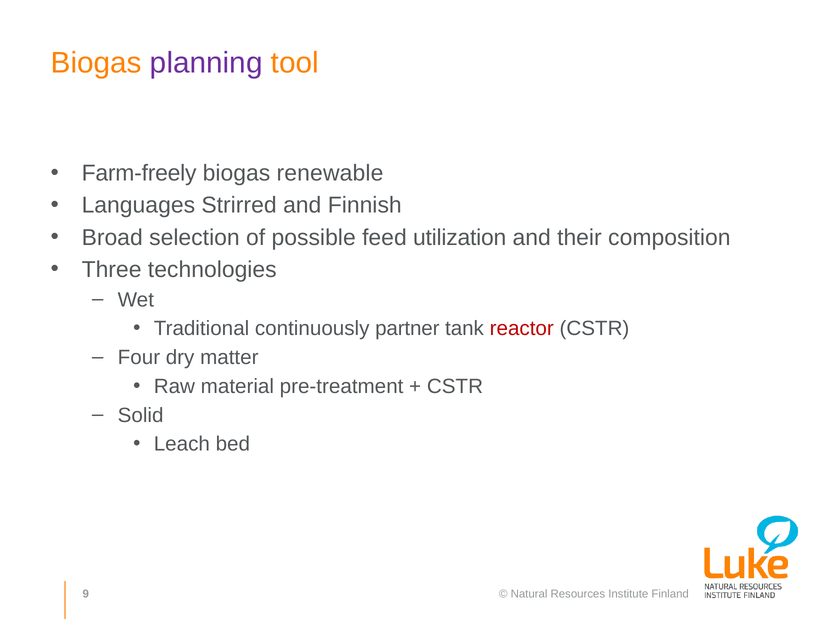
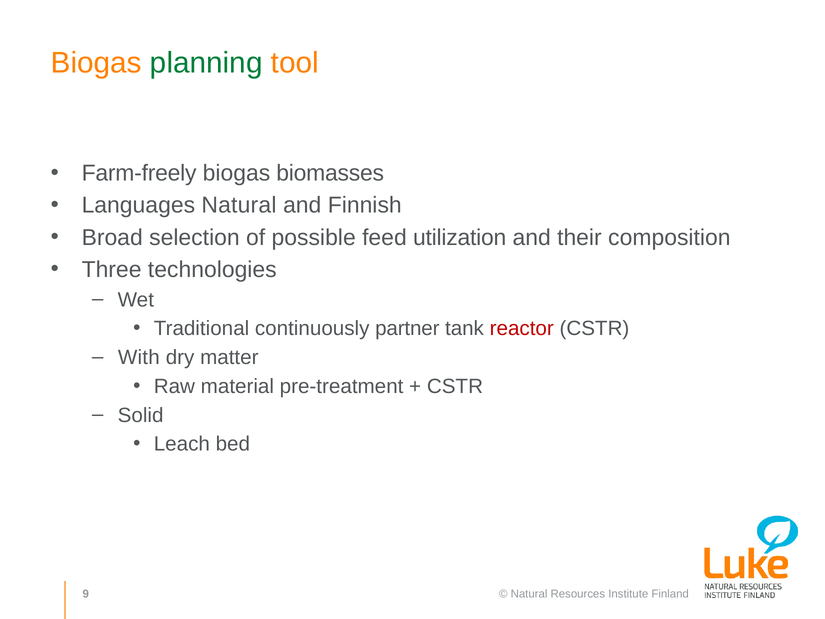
planning colour: purple -> green
renewable: renewable -> biomasses
Languages Strirred: Strirred -> Natural
Four: Four -> With
